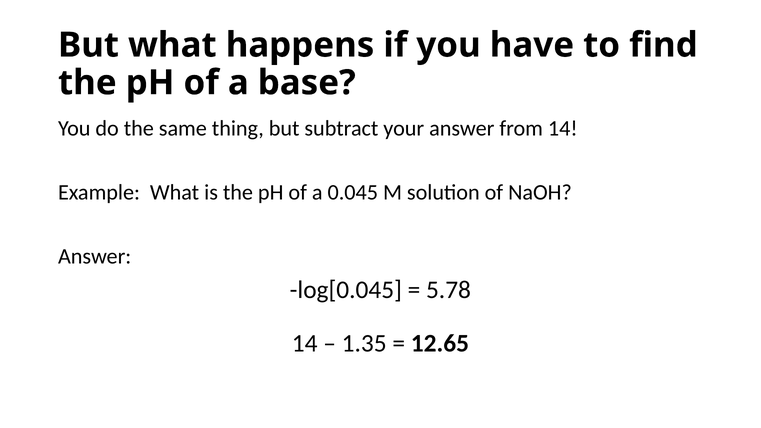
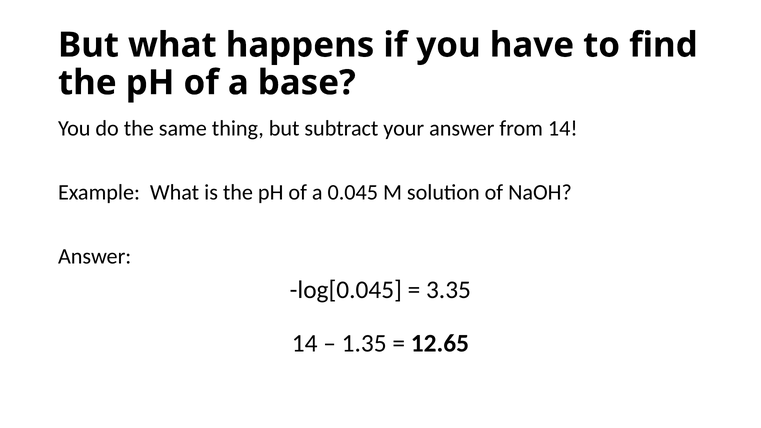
5.78: 5.78 -> 3.35
